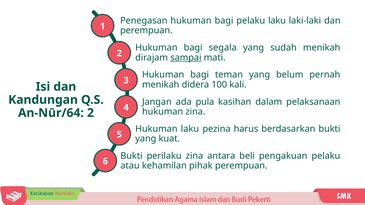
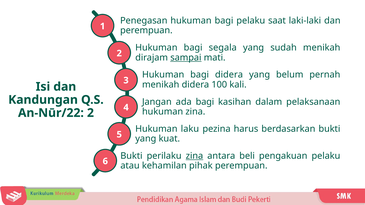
pelaku laku: laku -> saat
bagi teman: teman -> didera
ada pula: pula -> bagi
An-Nūr/64: An-Nūr/64 -> An-Nūr/22
zina at (194, 156) underline: none -> present
